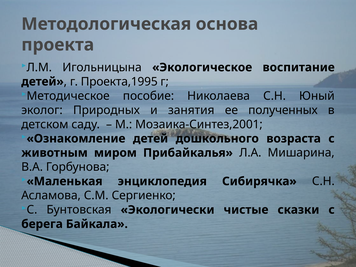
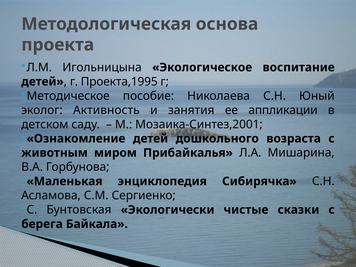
Природных: Природных -> Активность
полученных: полученных -> аппликации
